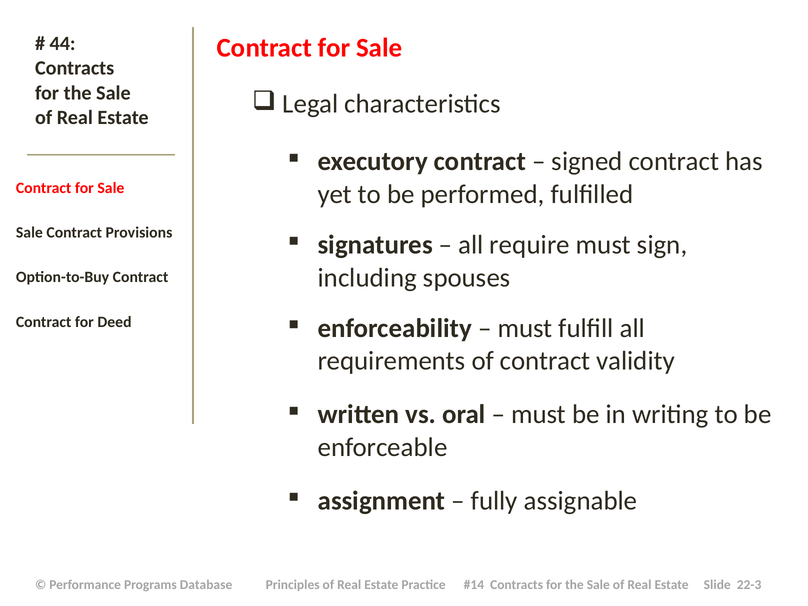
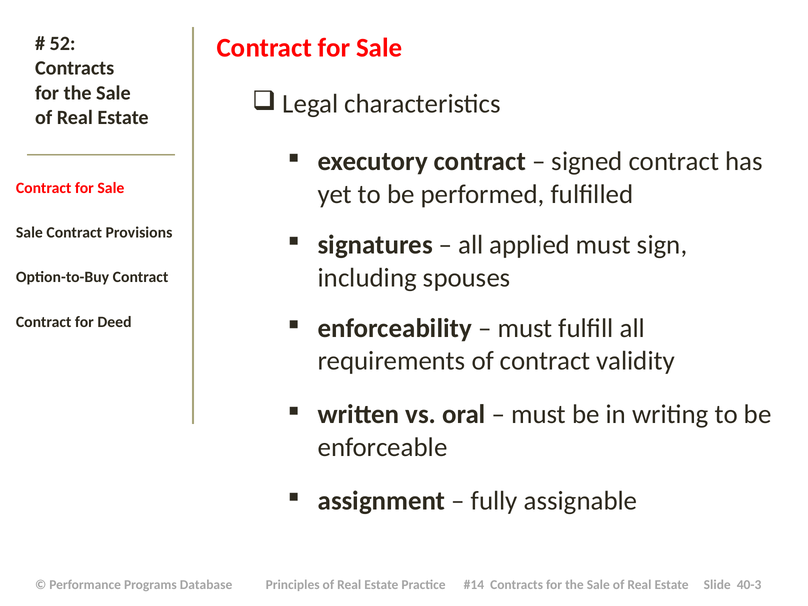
44: 44 -> 52
require: require -> applied
22-3: 22-3 -> 40-3
